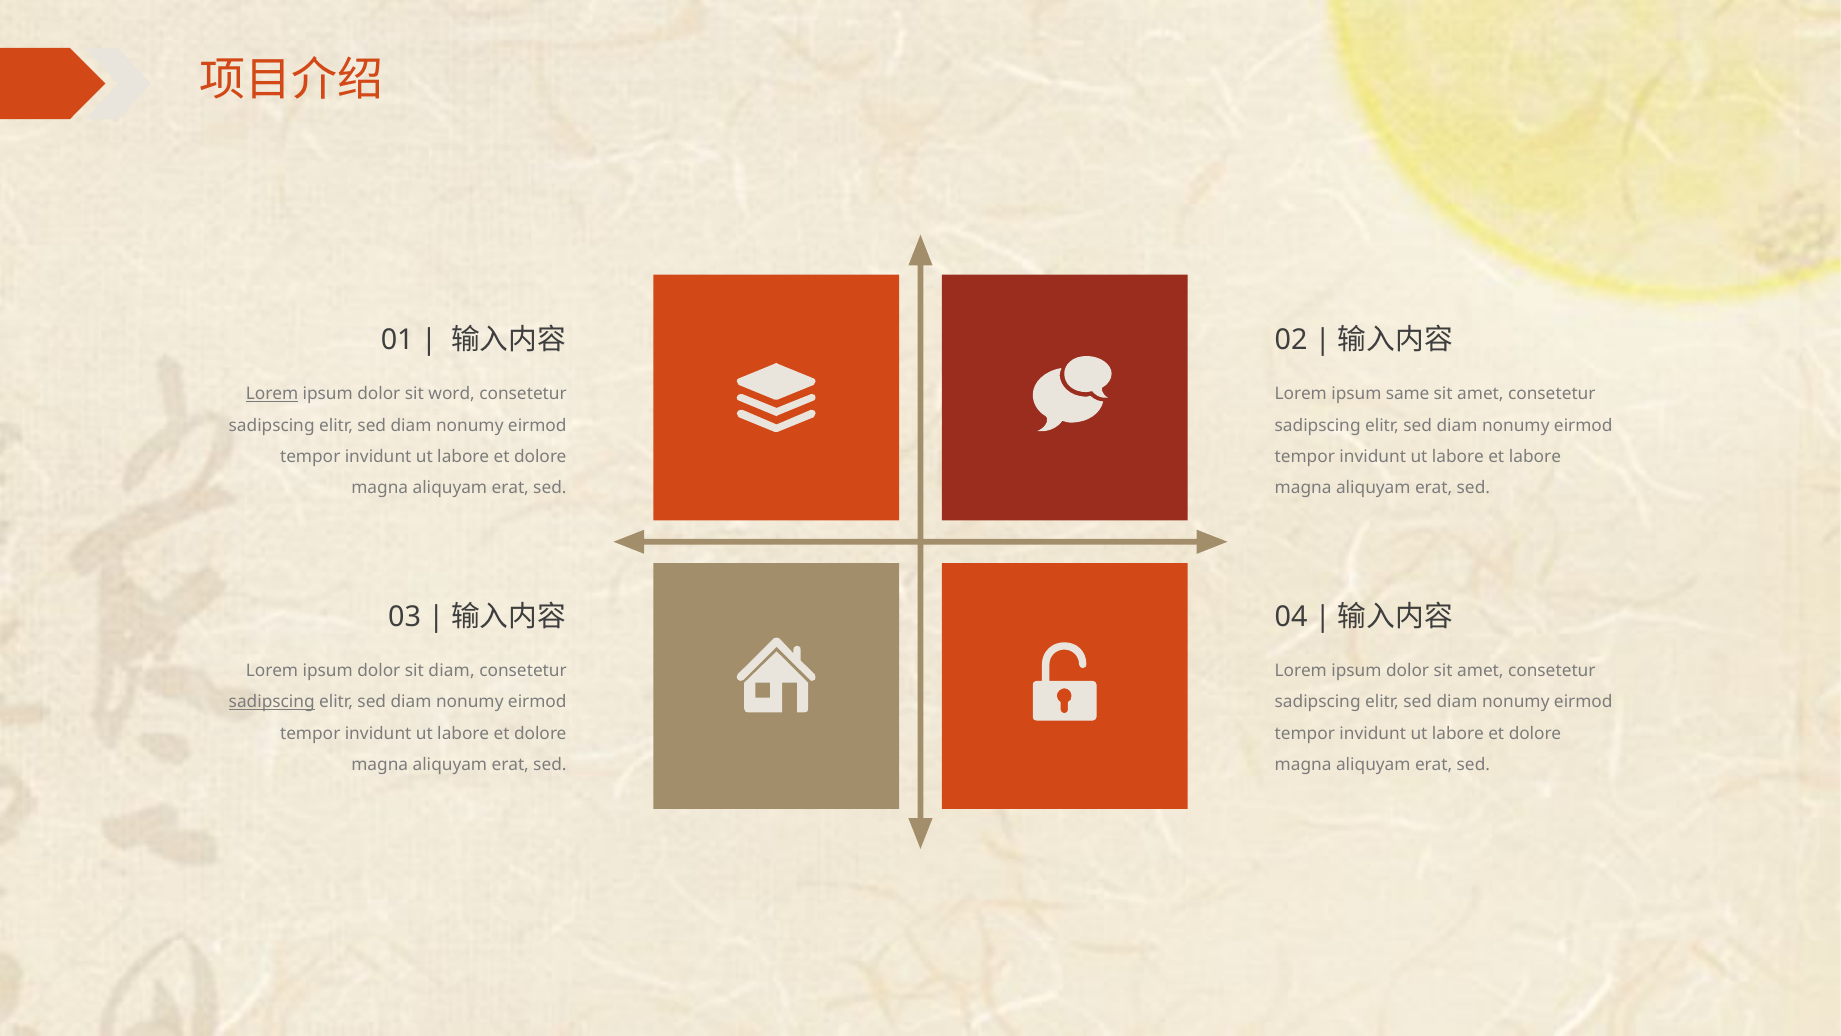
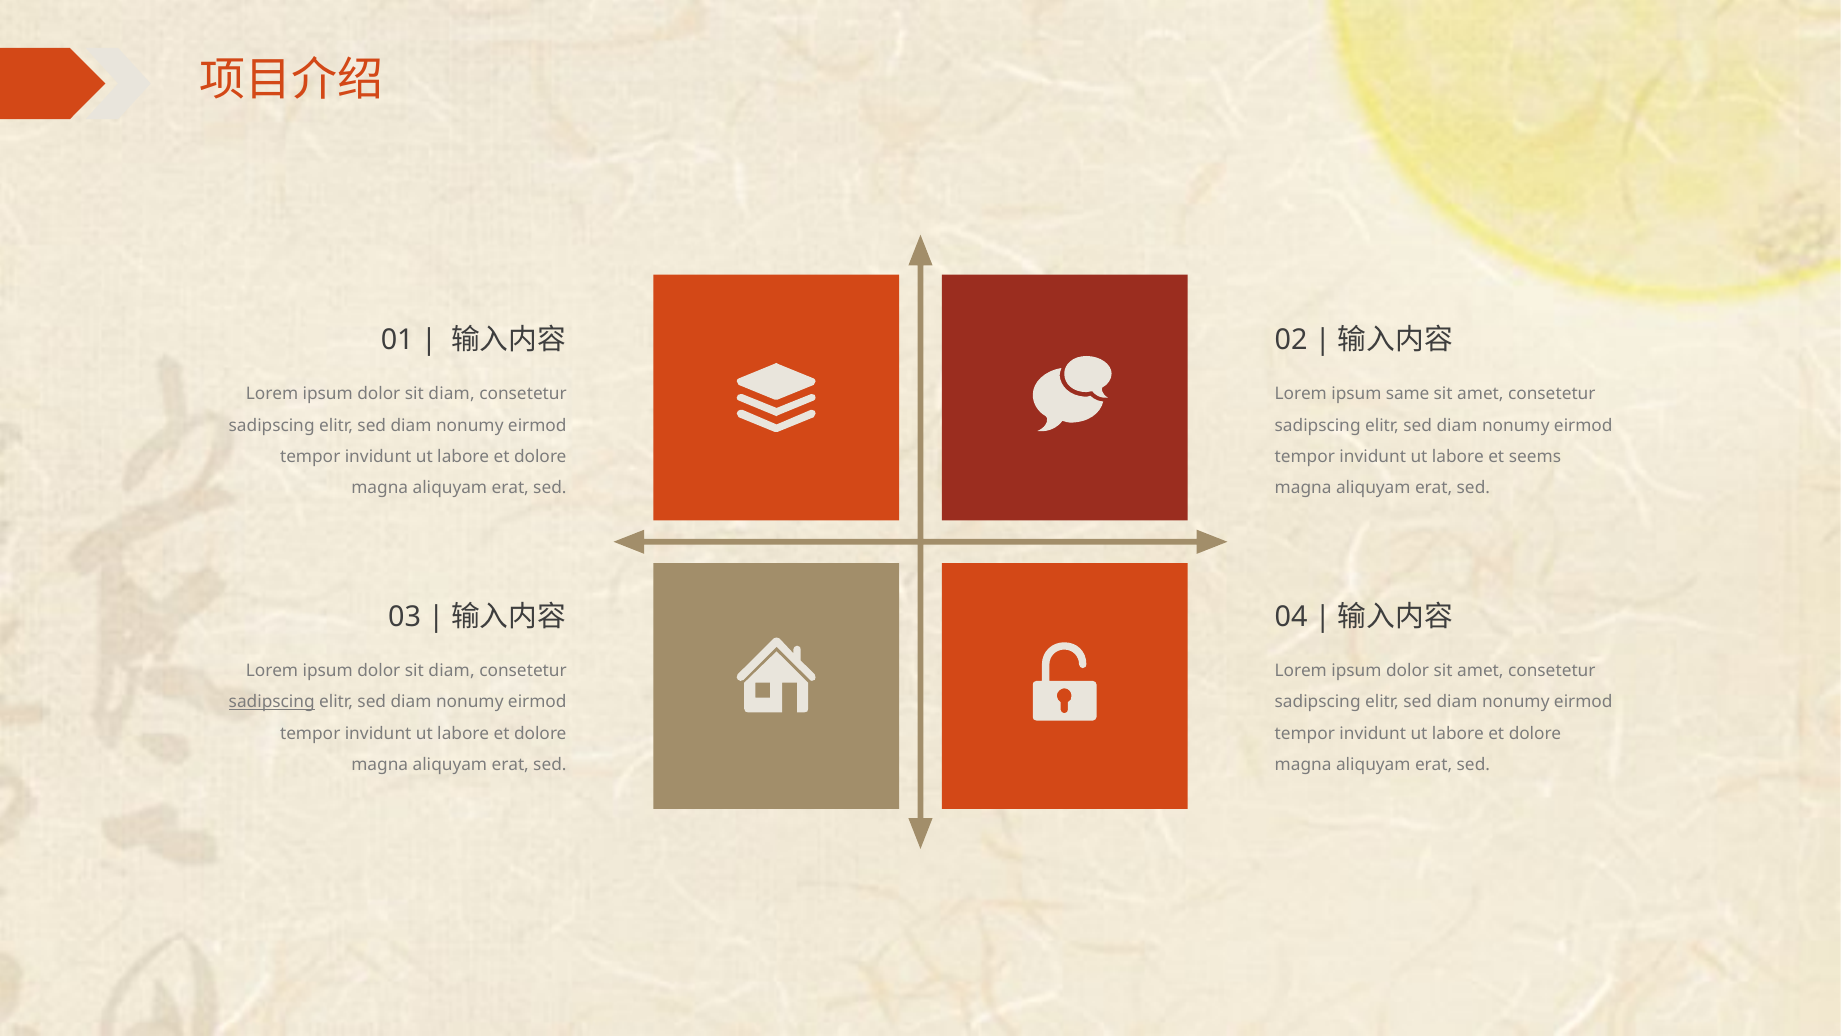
Lorem at (272, 394) underline: present -> none
word at (452, 394): word -> diam
et labore: labore -> seems
